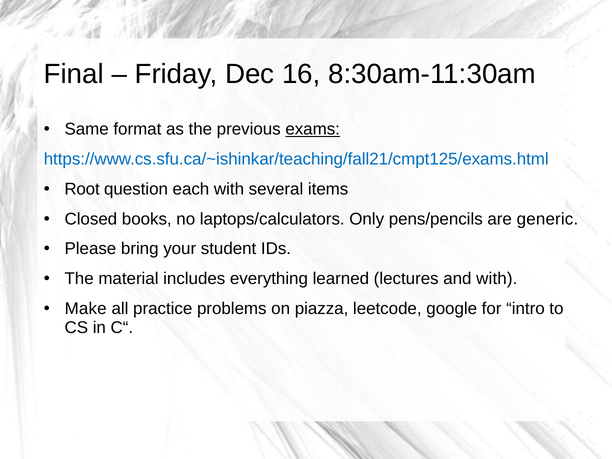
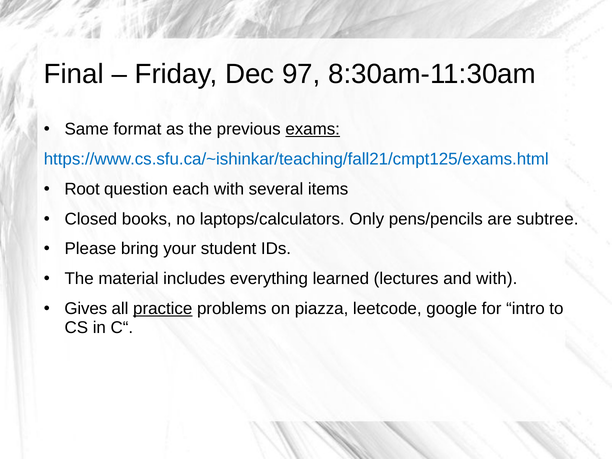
16: 16 -> 97
generic: generic -> subtree
Make: Make -> Gives
practice underline: none -> present
